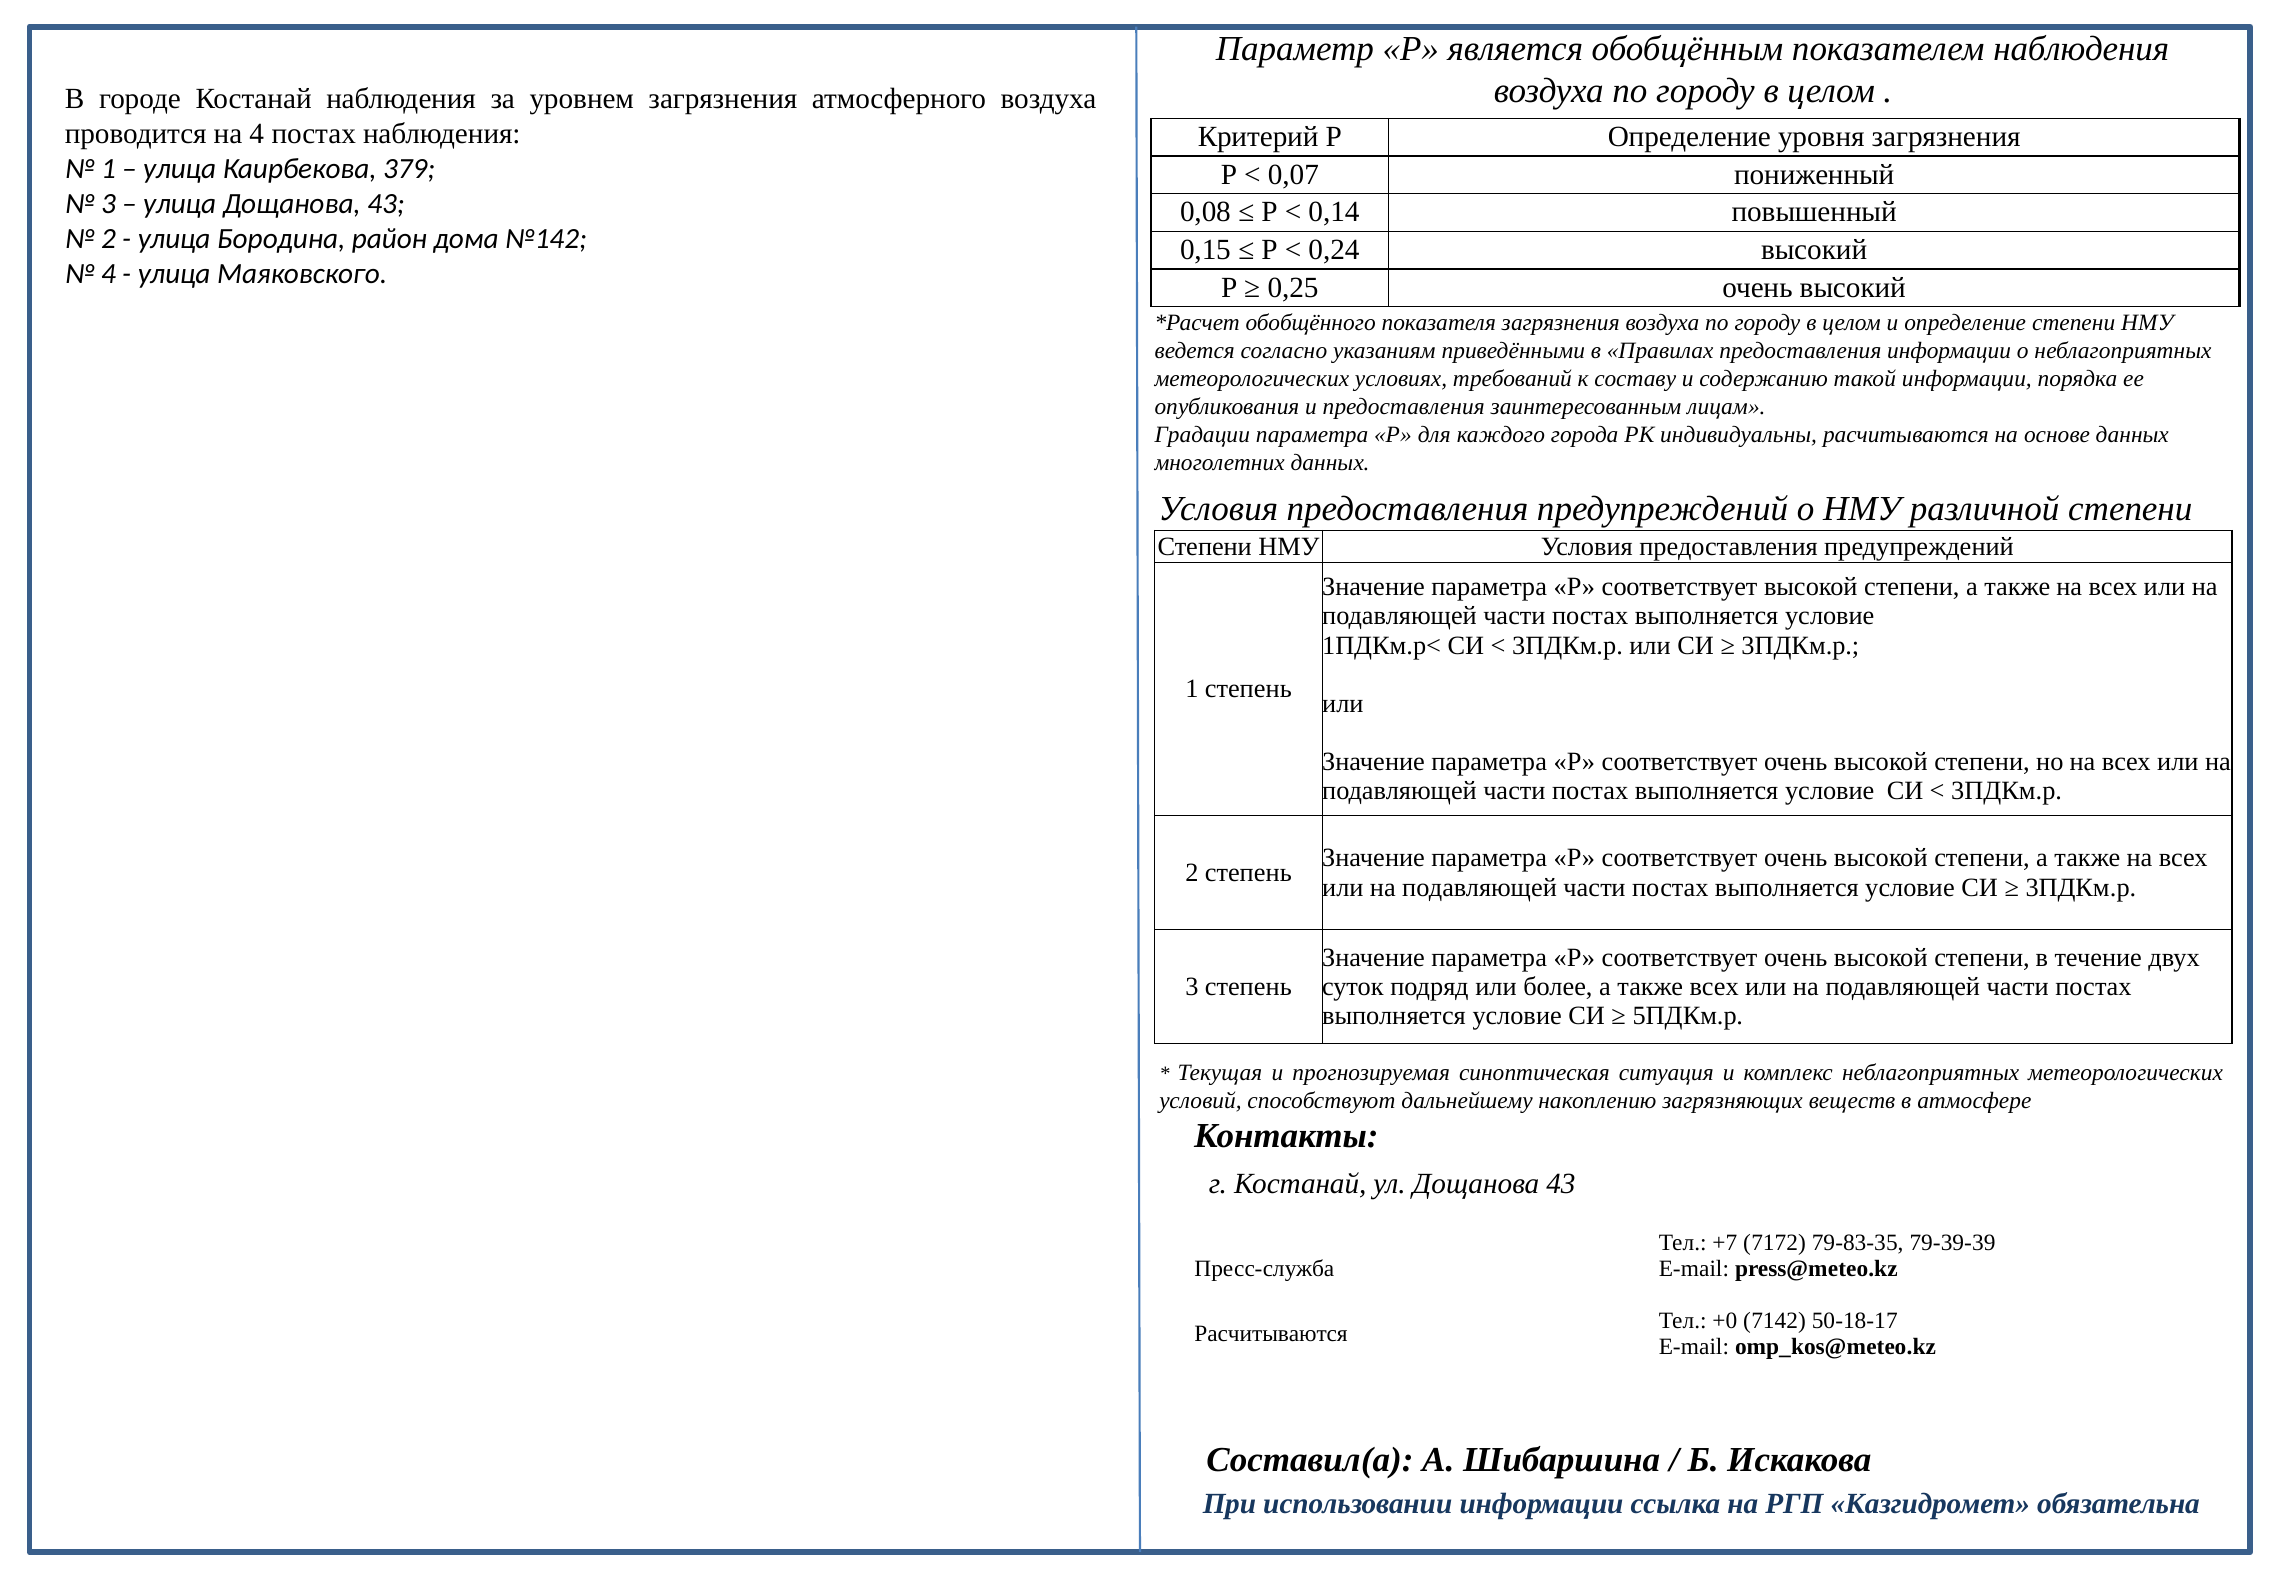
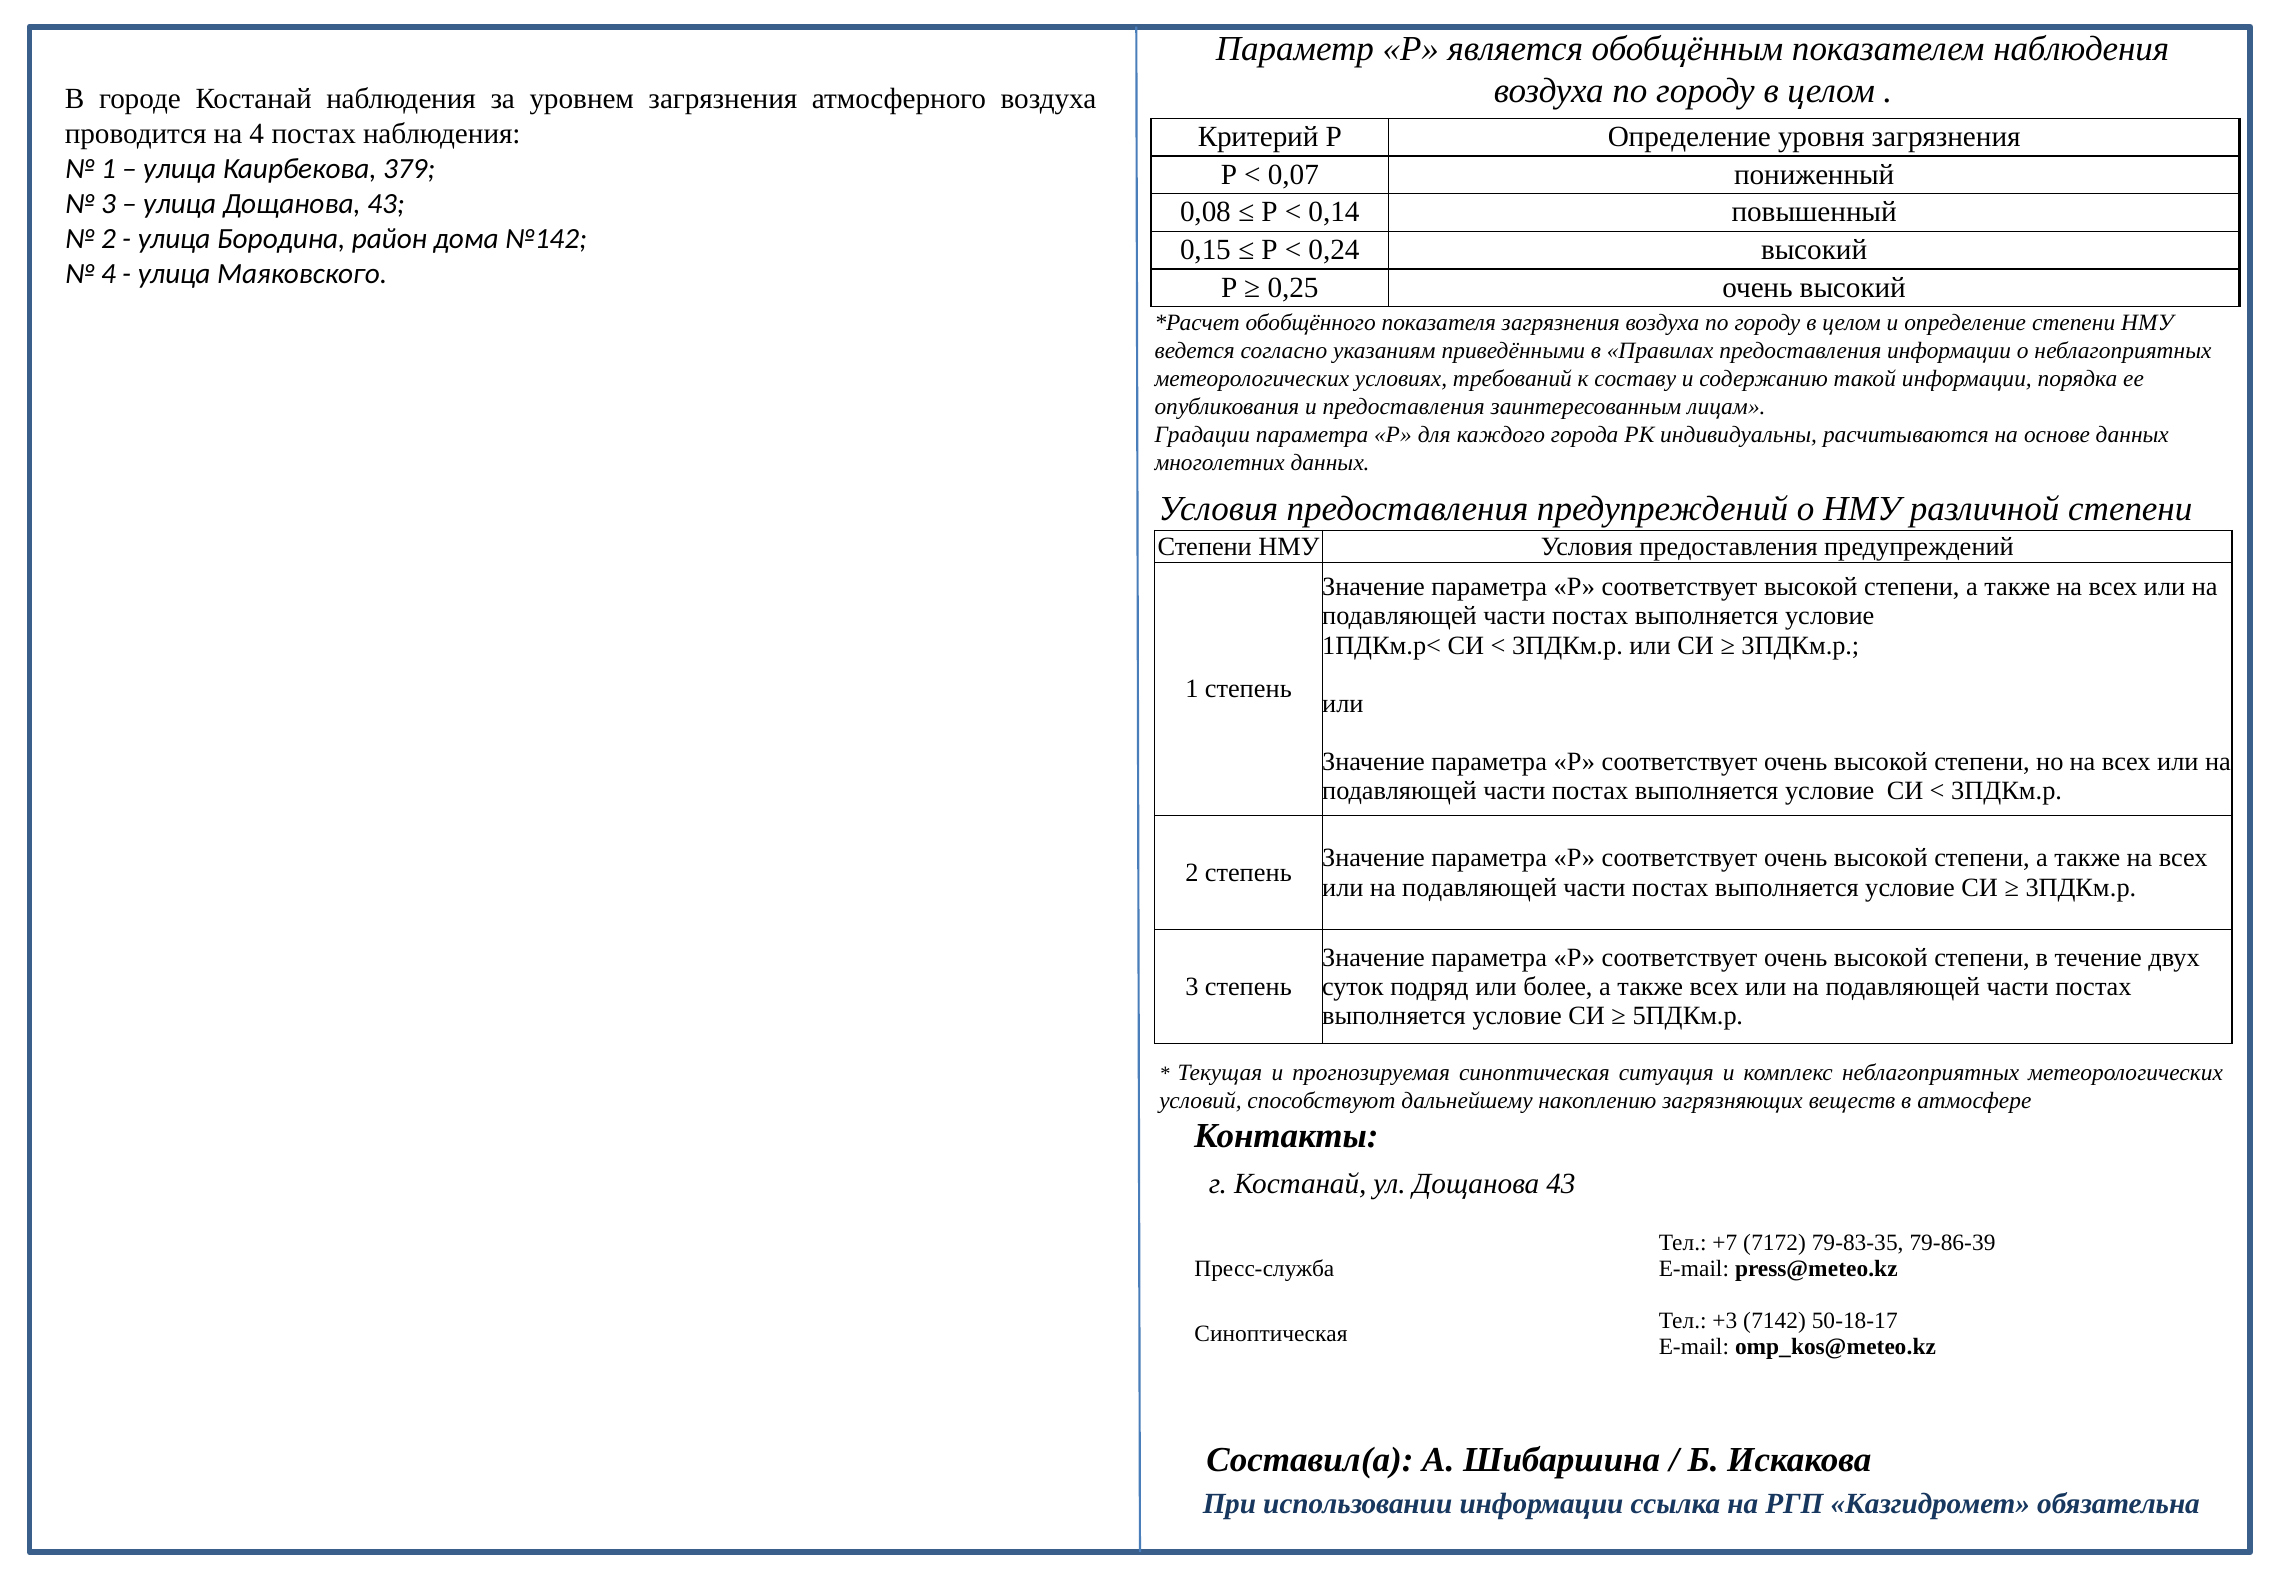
79-39-39: 79-39-39 -> 79-86-39
+0: +0 -> +3
Расчитываются at (1271, 1333): Расчитываются -> Синоптическая
